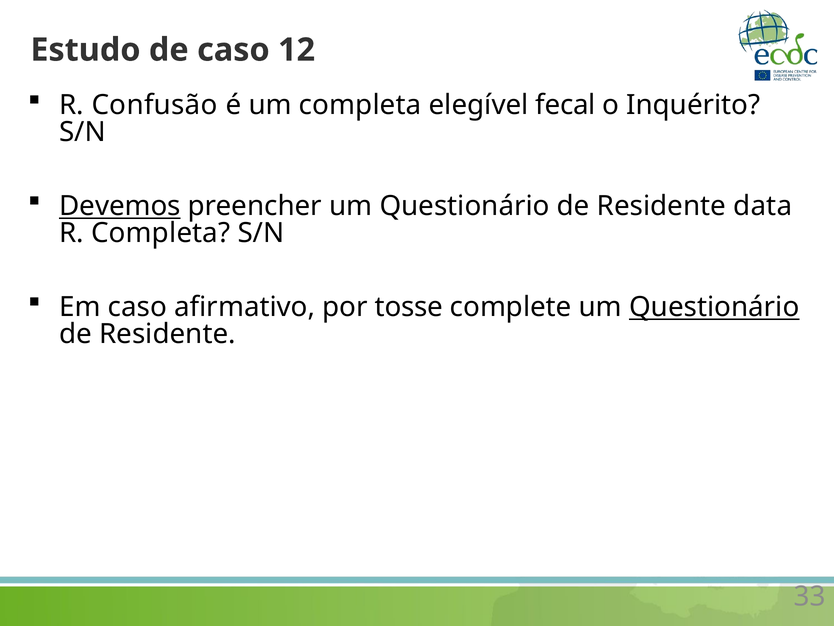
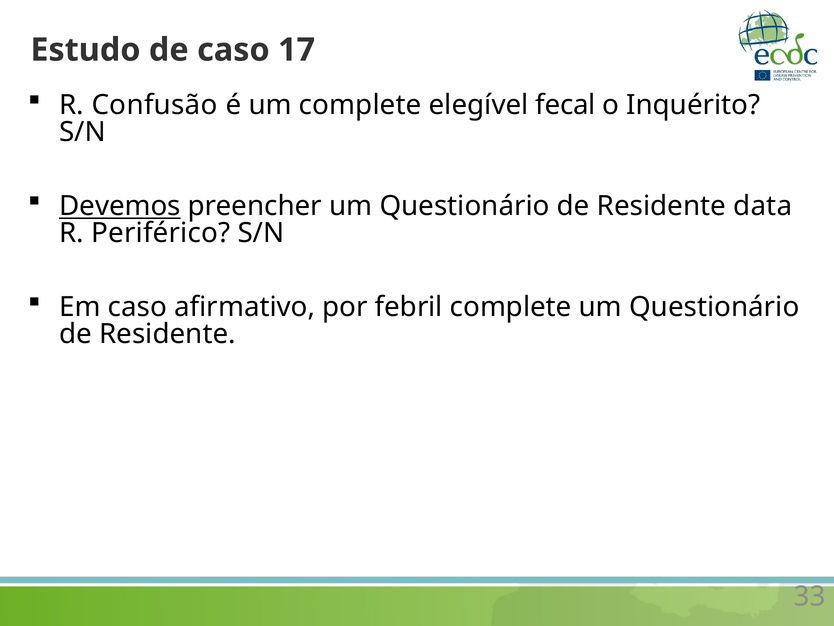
12: 12 -> 17
um completa: completa -> complete
R Completa: Completa -> Periférico
tosse: tosse -> febril
Questionário at (714, 307) underline: present -> none
